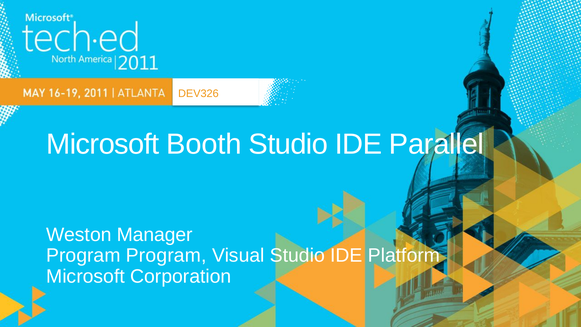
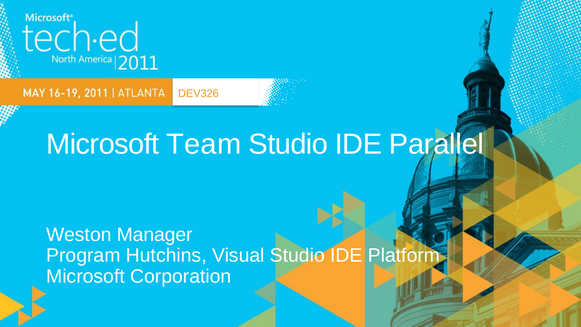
Booth: Booth -> Team
Program Program: Program -> Hutchins
